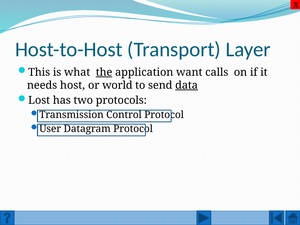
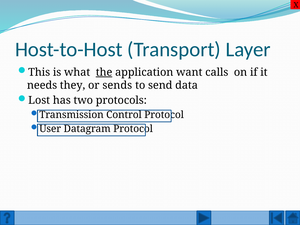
host: host -> they
world: world -> sends
data underline: present -> none
